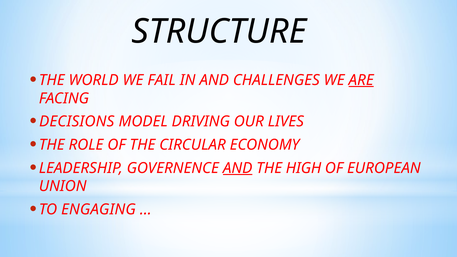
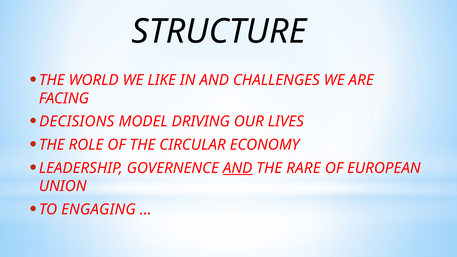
FAIL: FAIL -> LIKE
ARE underline: present -> none
HIGH: HIGH -> RARE
